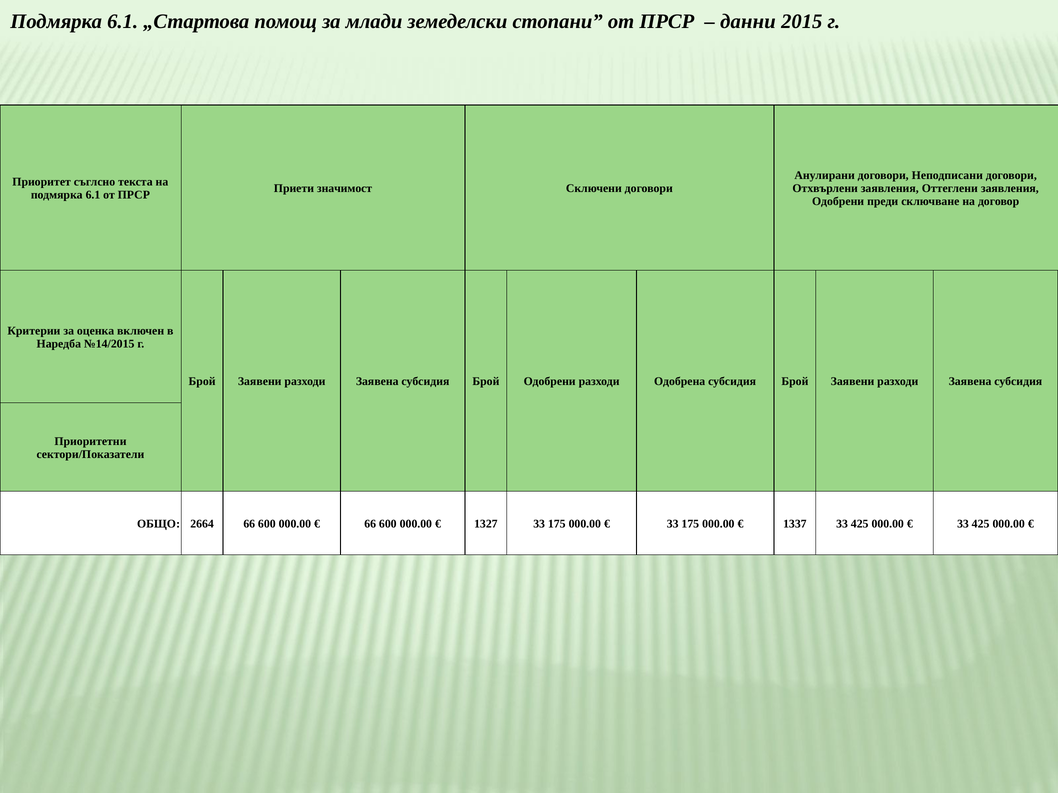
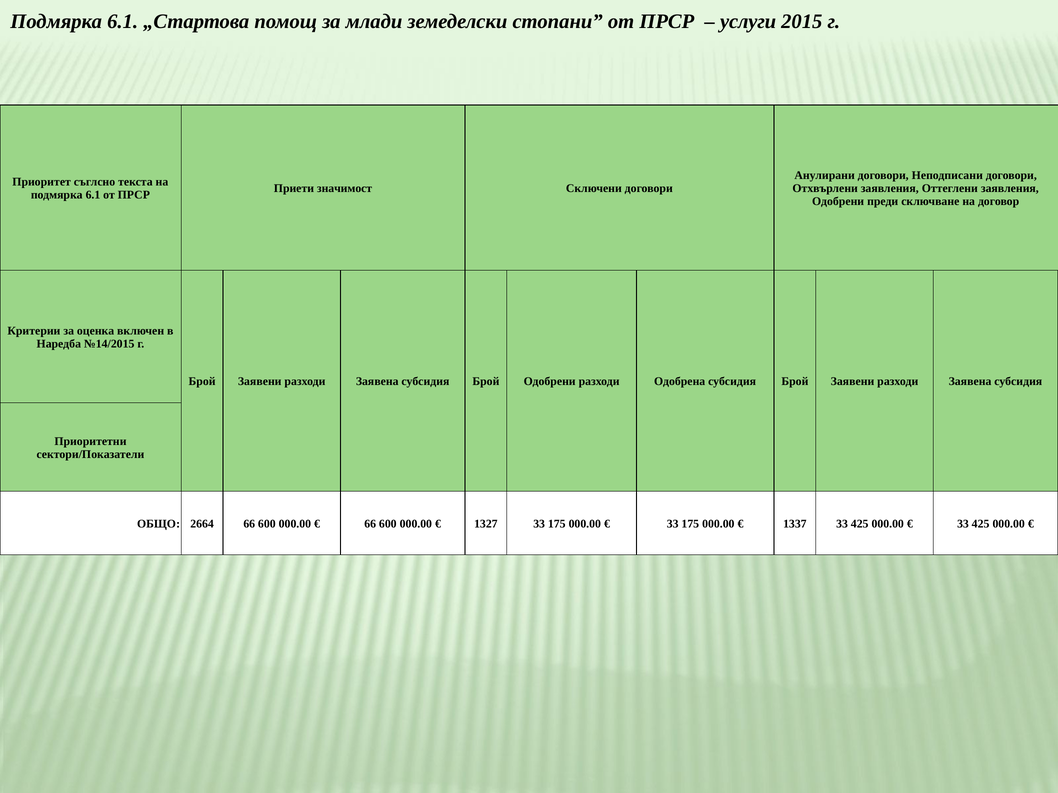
данни: данни -> услуги
